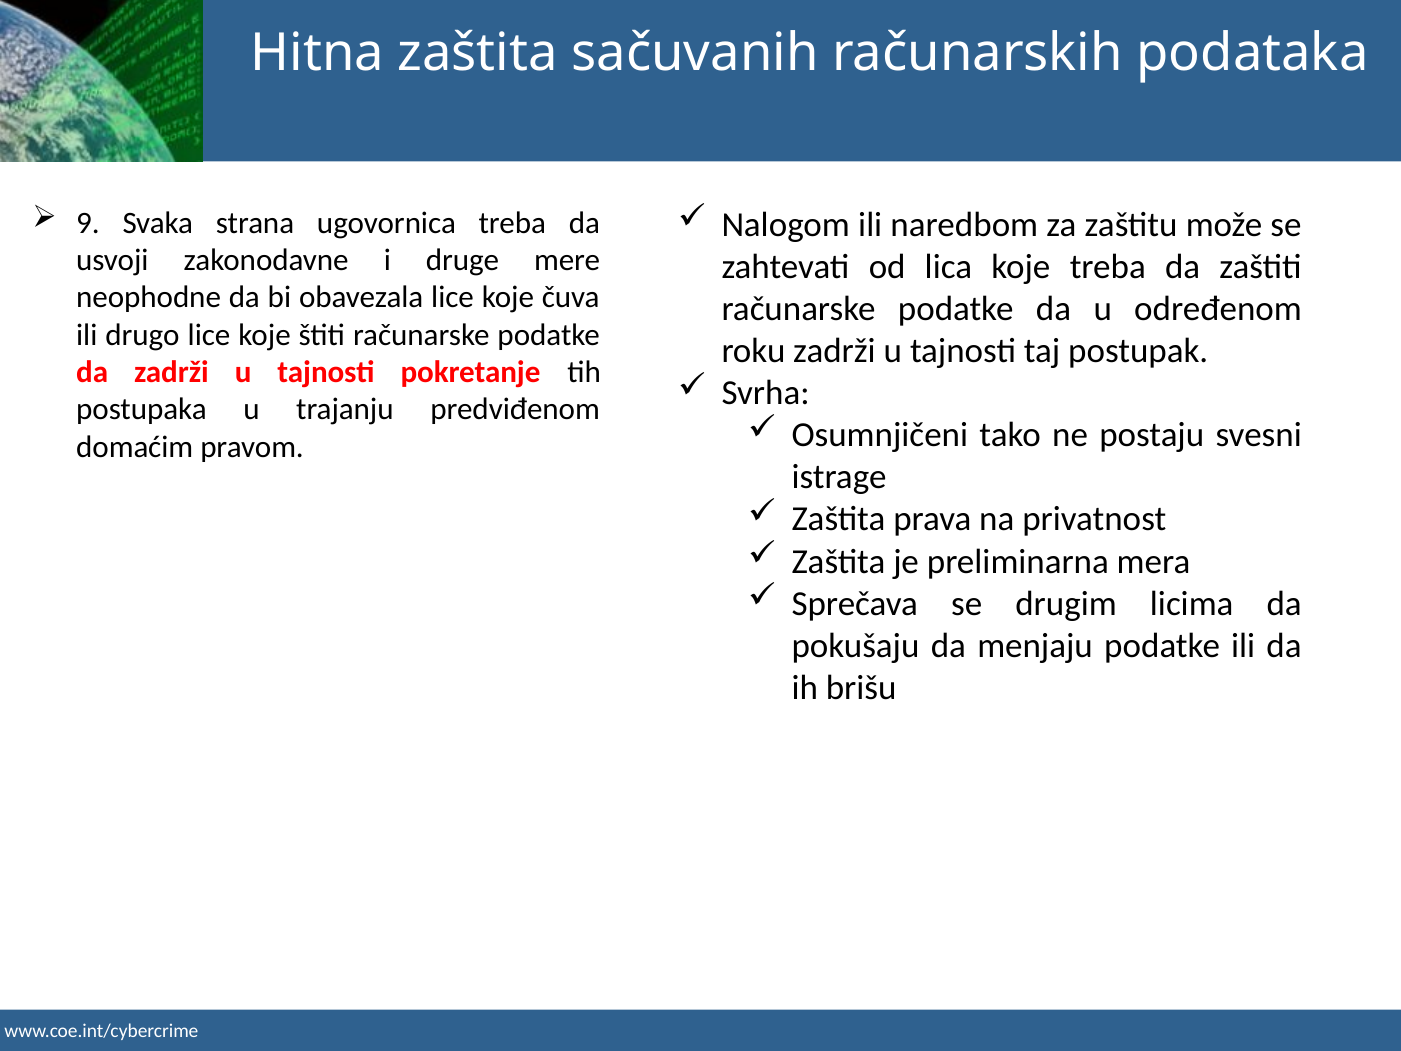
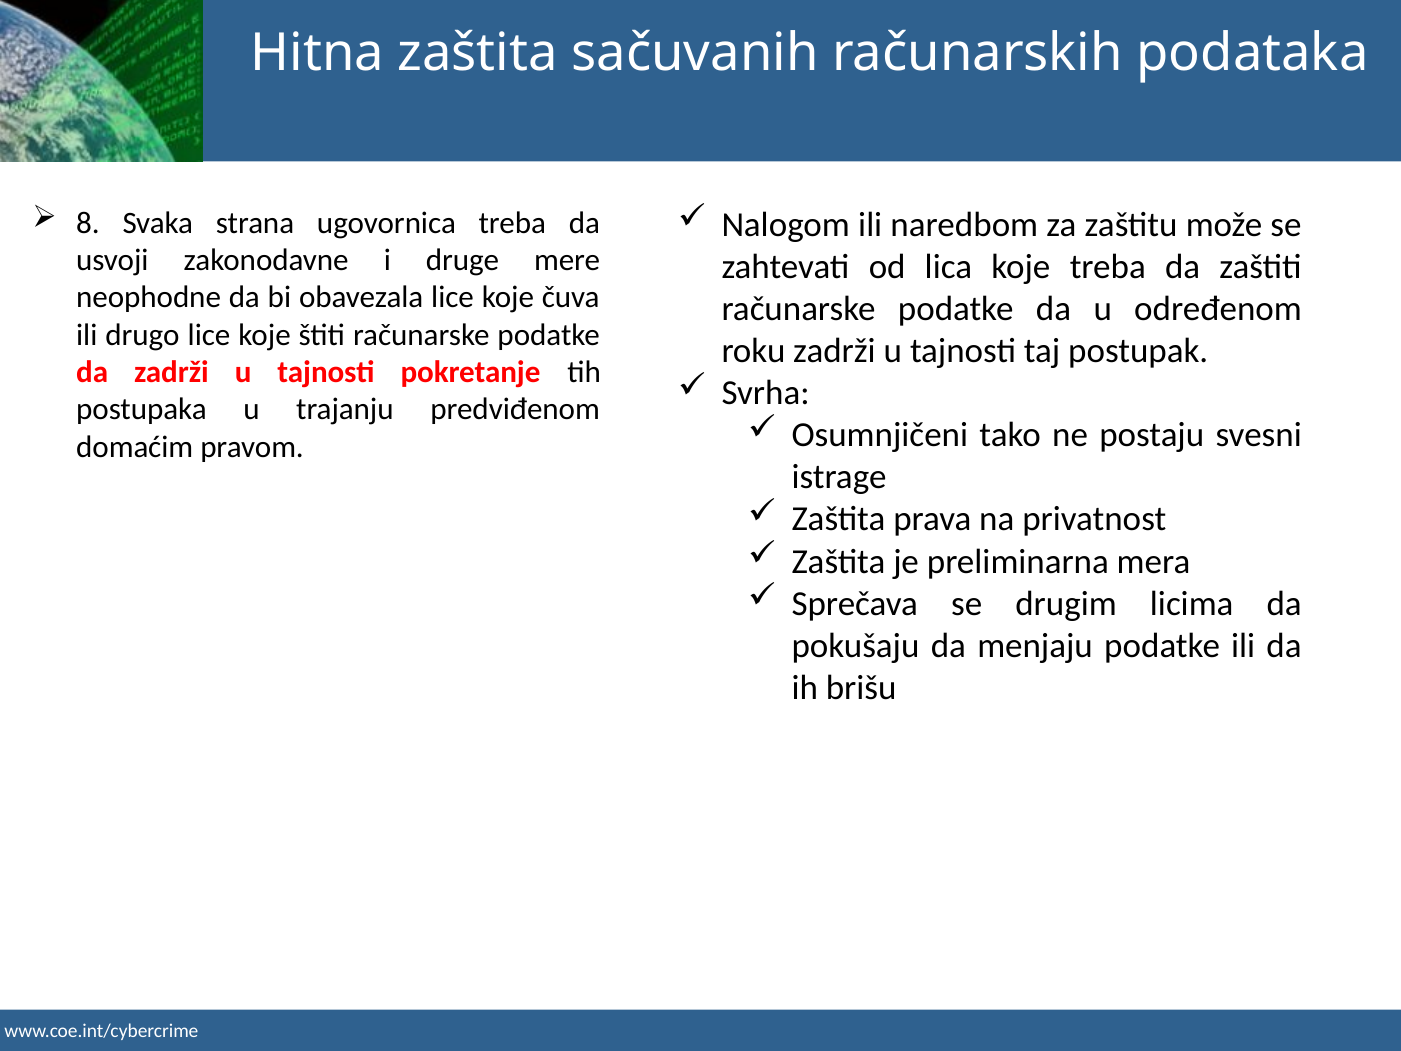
9: 9 -> 8
